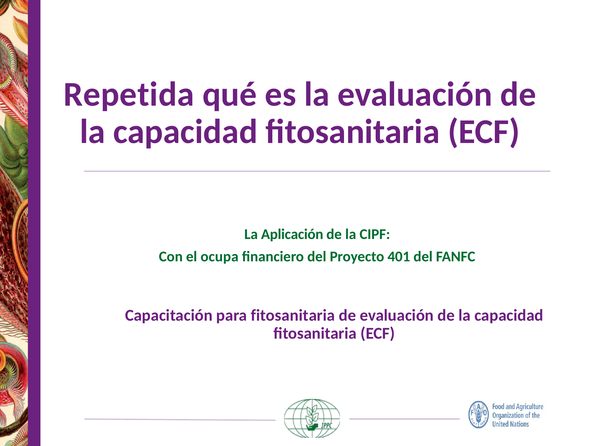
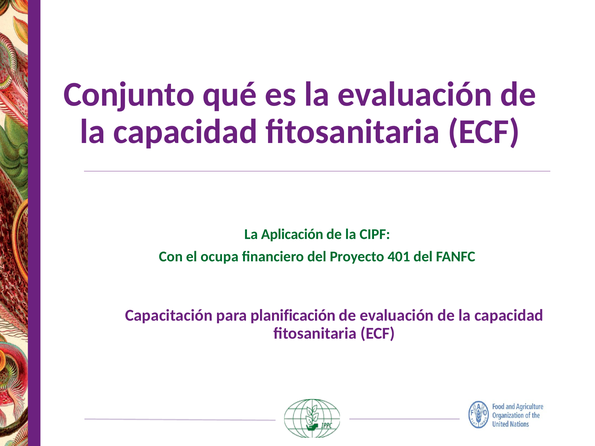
Repetida: Repetida -> Conjunto
para fitosanitaria: fitosanitaria -> planificación
